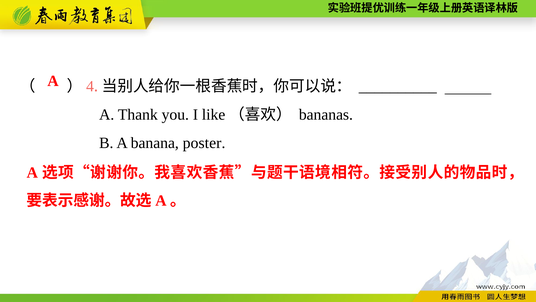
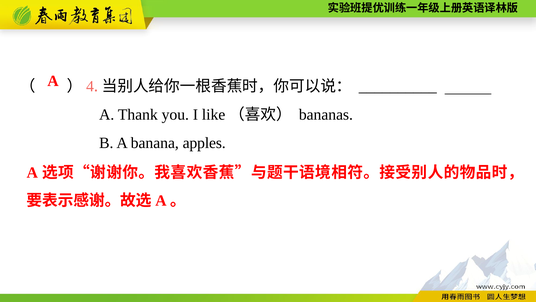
poster: poster -> apples
